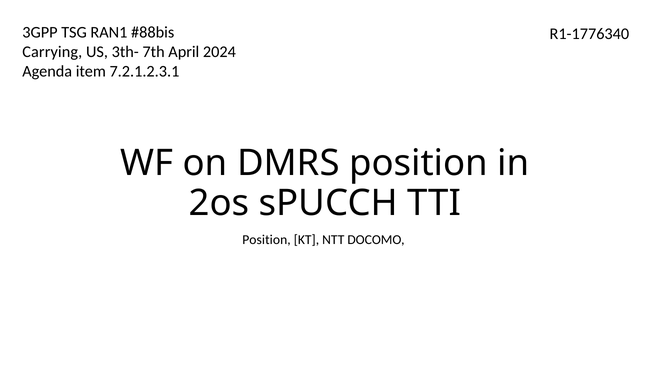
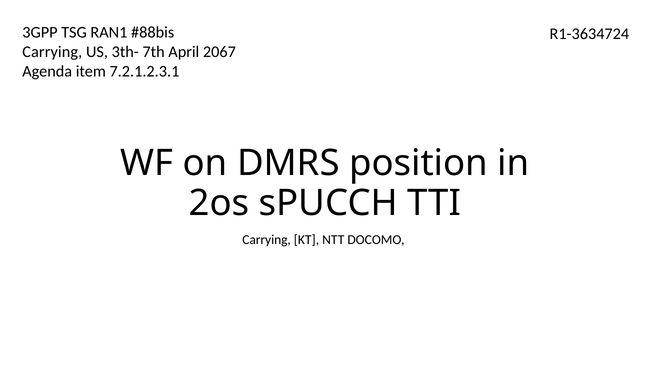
R1-1776340: R1-1776340 -> R1-3634724
2024: 2024 -> 2067
Position at (266, 240): Position -> Carrying
